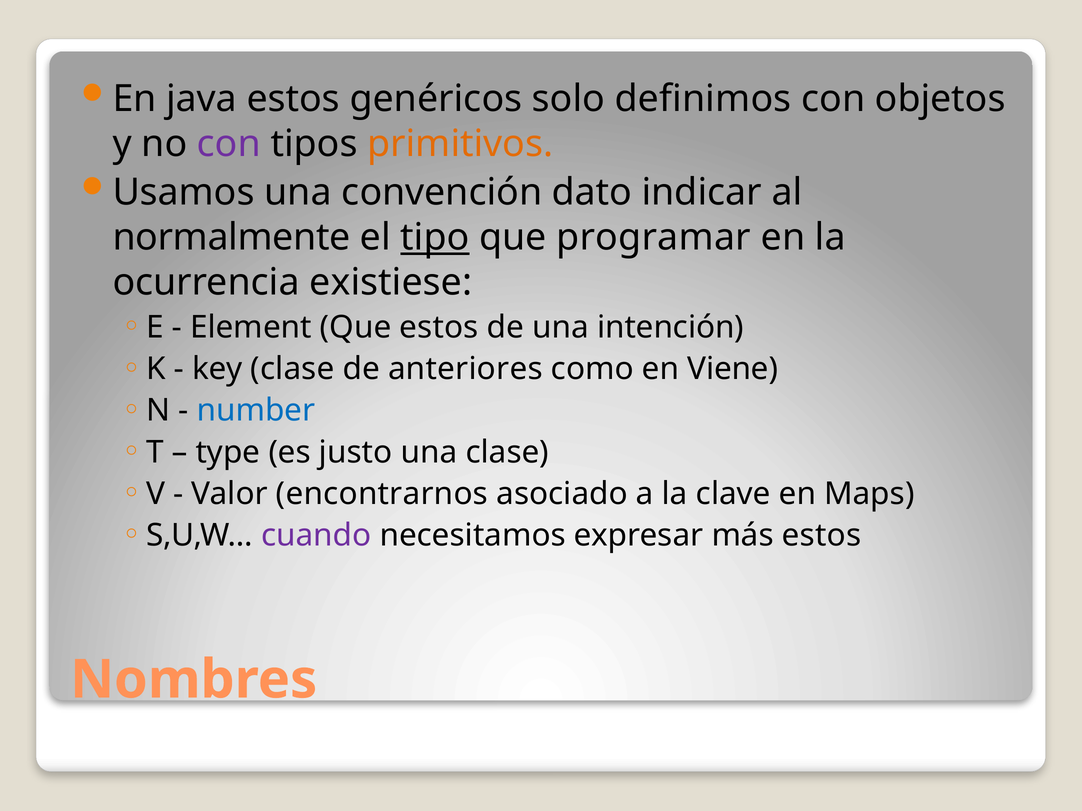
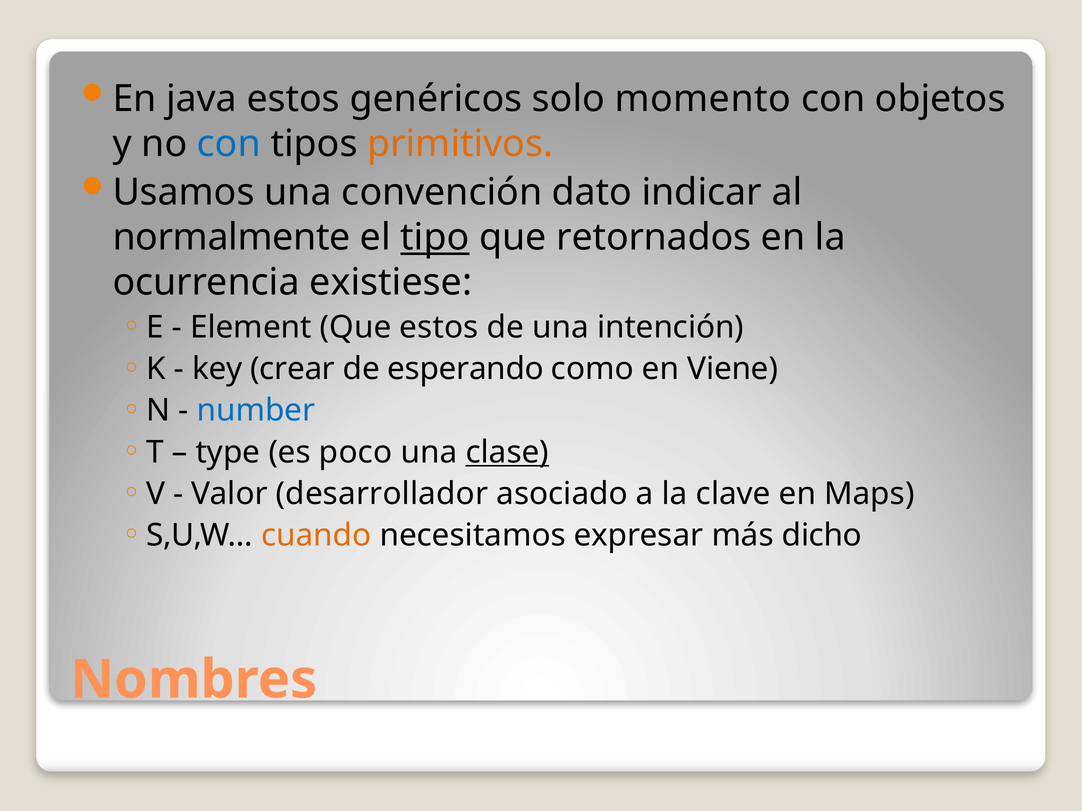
definimos: definimos -> momento
con at (229, 144) colour: purple -> blue
programar: programar -> retornados
key clase: clase -> crear
anteriores: anteriores -> esperando
justo: justo -> poco
clase at (507, 452) underline: none -> present
encontrarnos: encontrarnos -> desarrollador
cuando colour: purple -> orange
más estos: estos -> dicho
